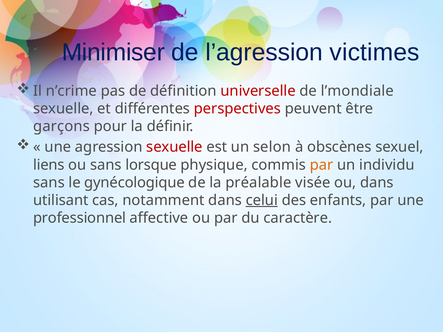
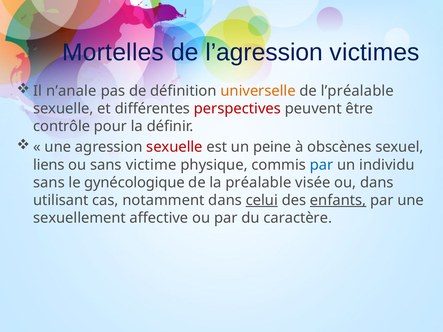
Minimiser: Minimiser -> Mortelles
n’crime: n’crime -> n’anale
universelle colour: red -> orange
l’mondiale: l’mondiale -> l’préalable
garçons: garçons -> contrôle
selon: selon -> peine
lorsque: lorsque -> victime
par at (322, 165) colour: orange -> blue
enfants underline: none -> present
professionnel: professionnel -> sexuellement
